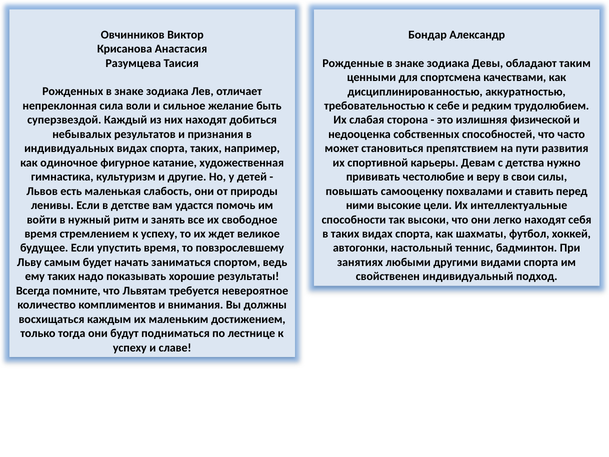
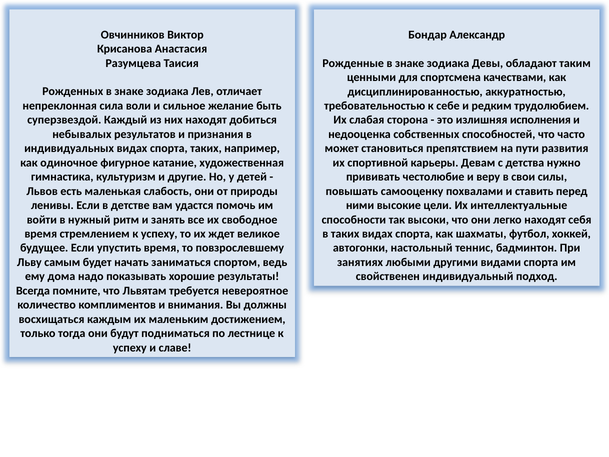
физической: физической -> исполнения
ему таких: таких -> дома
